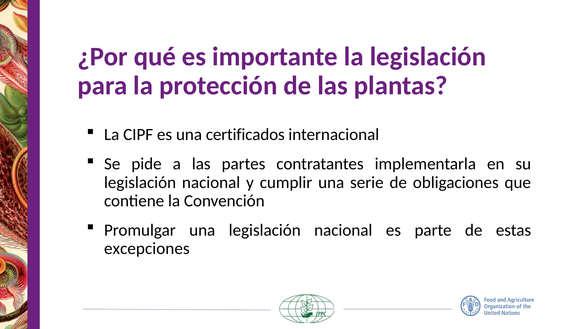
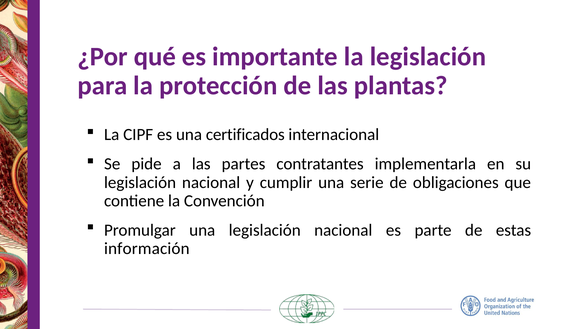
excepciones: excepciones -> información
